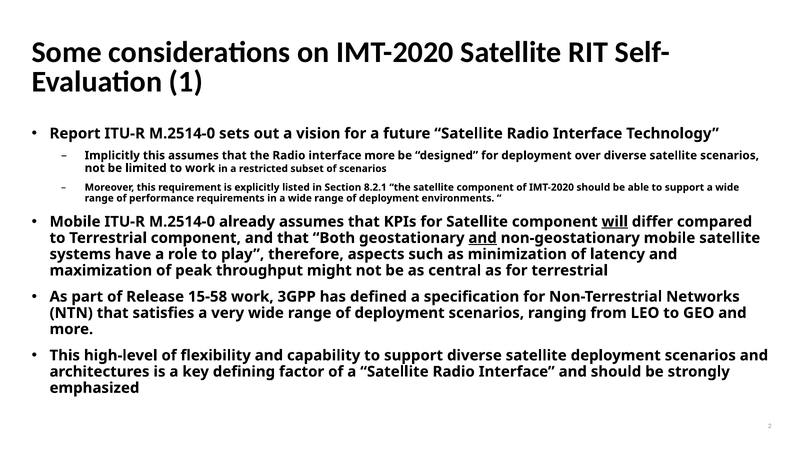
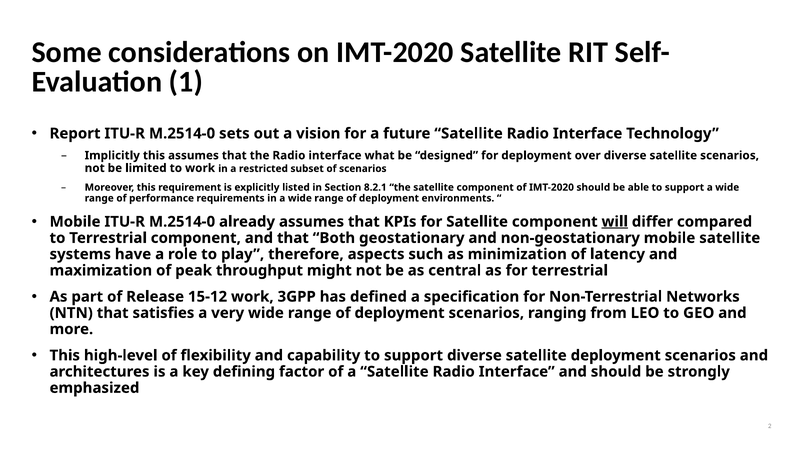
interface more: more -> what
and at (483, 238) underline: present -> none
15-58: 15-58 -> 15-12
